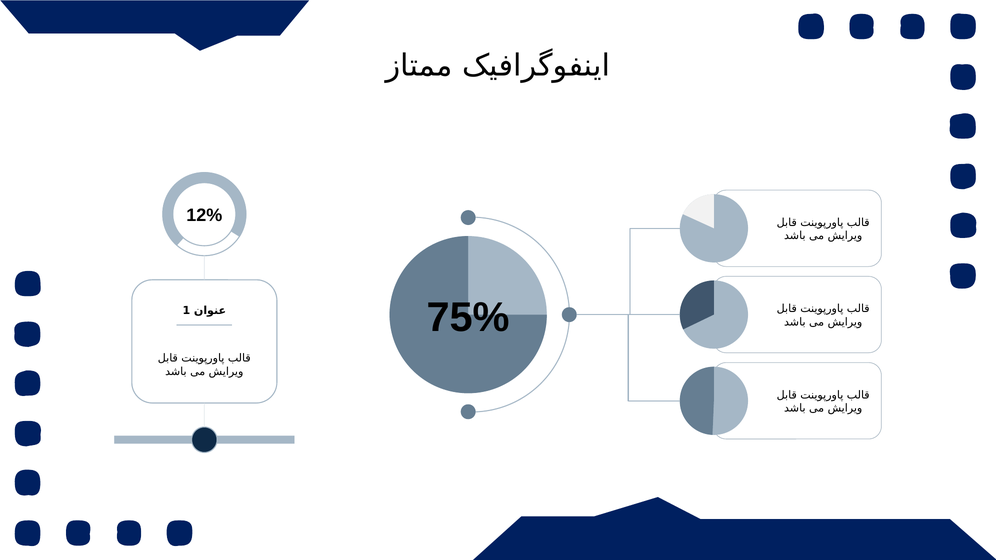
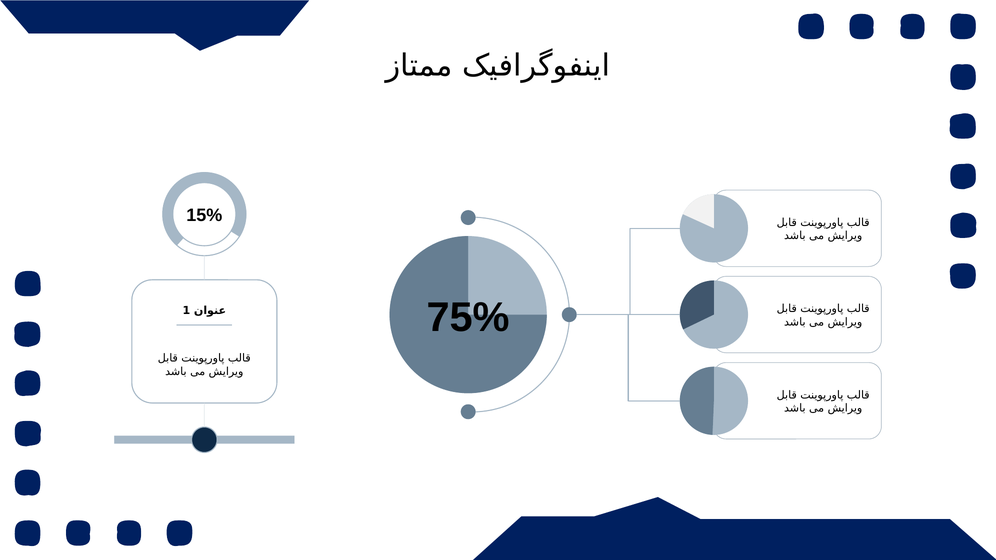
12%: 12% -> 15%
